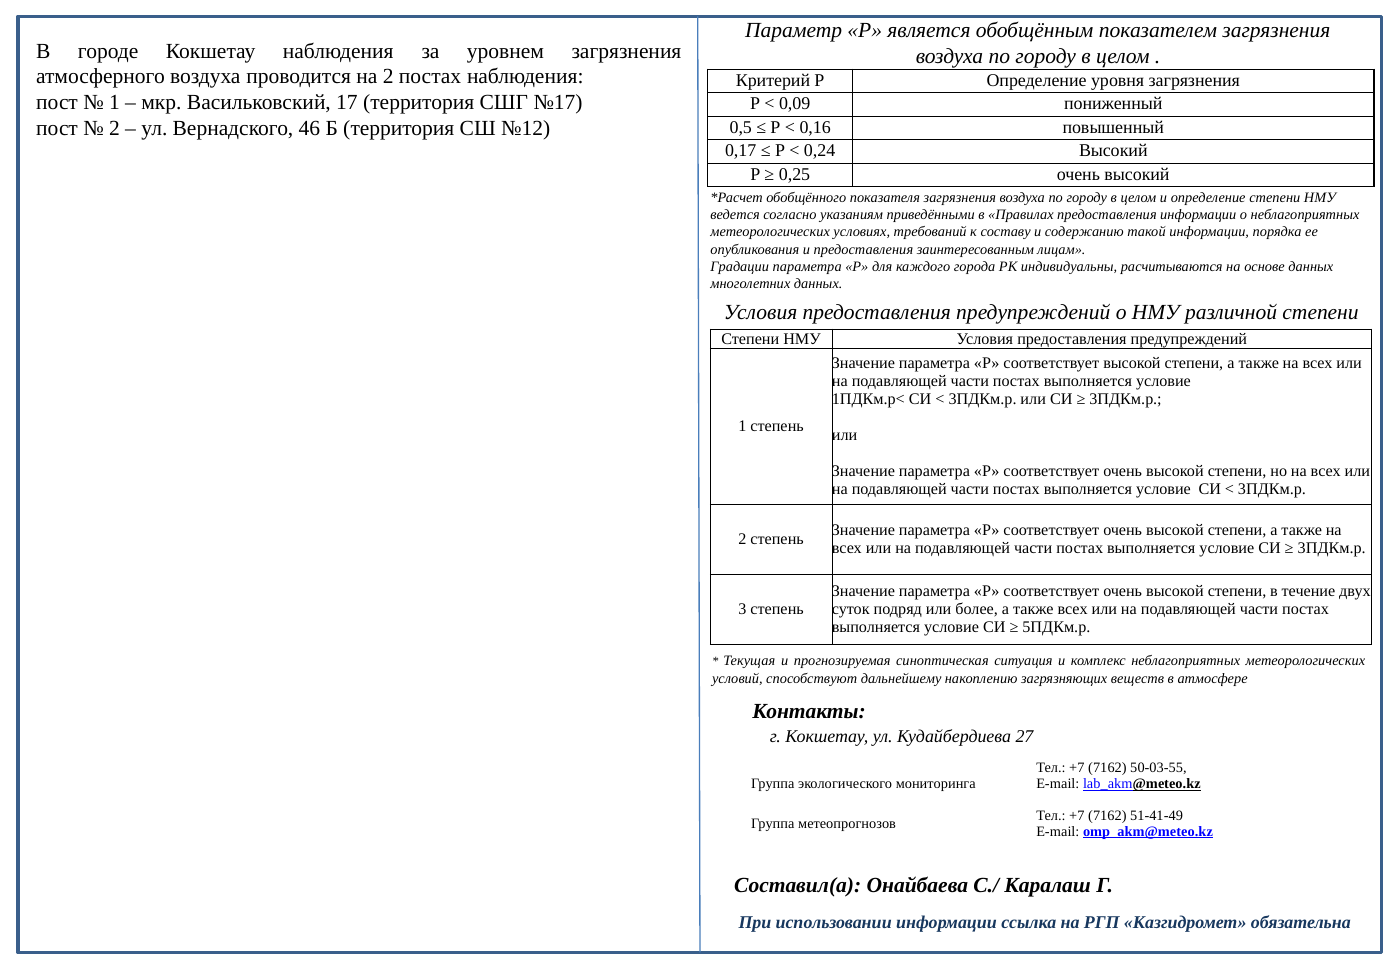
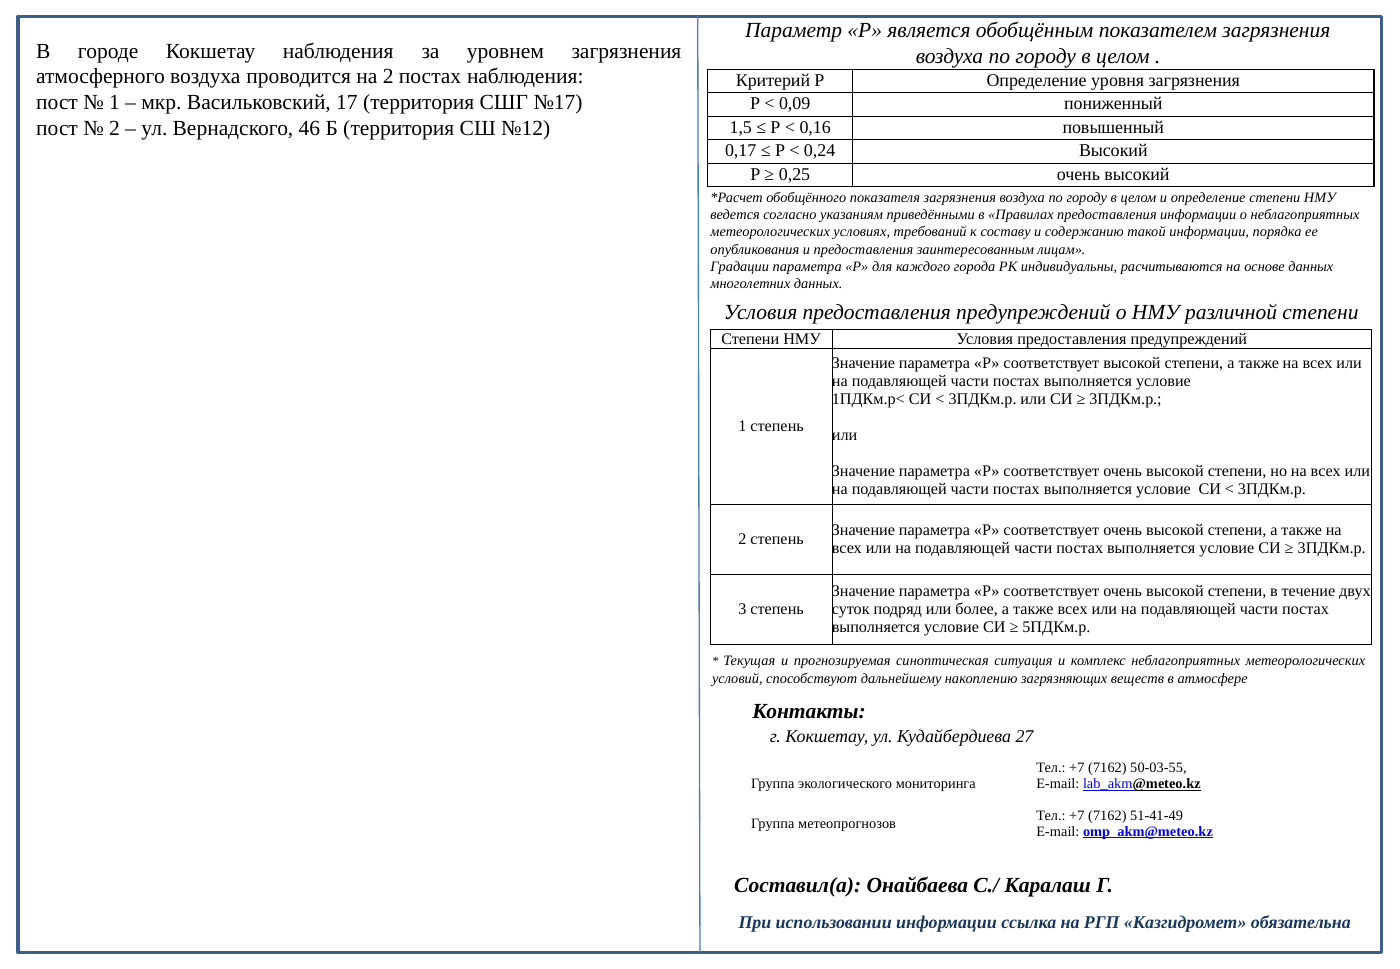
0,5: 0,5 -> 1,5
